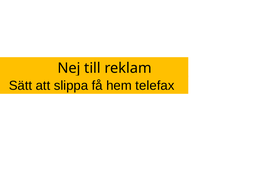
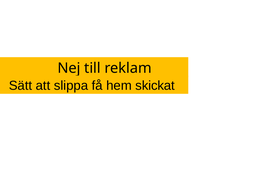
telefax: telefax -> skickat
